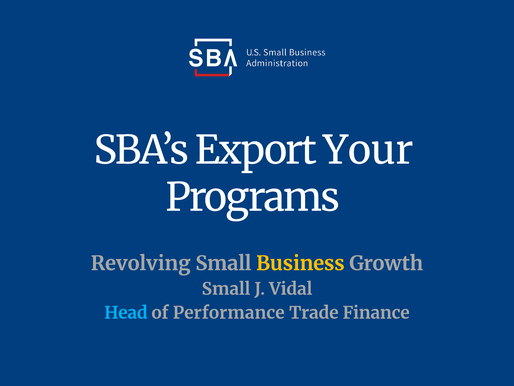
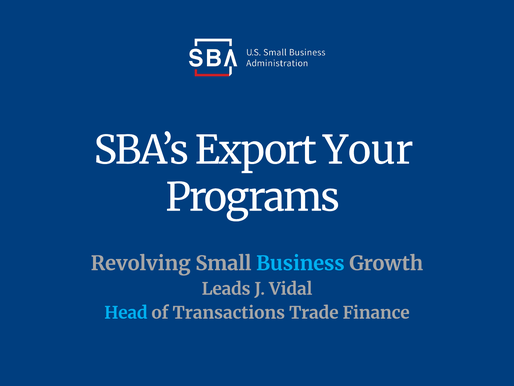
Business colour: yellow -> light blue
Small at (226, 289): Small -> Leads
Performance: Performance -> Transactions
